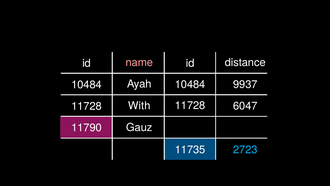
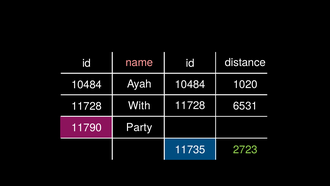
9937: 9937 -> 1020
6047: 6047 -> 6531
Gauz: Gauz -> Party
2723 colour: light blue -> light green
